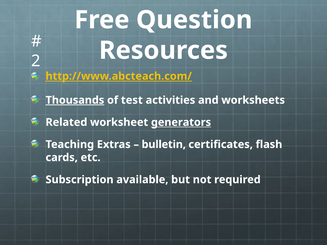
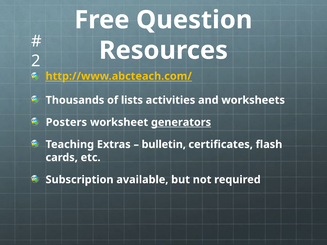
Thousands underline: present -> none
test: test -> lists
Related: Related -> Posters
